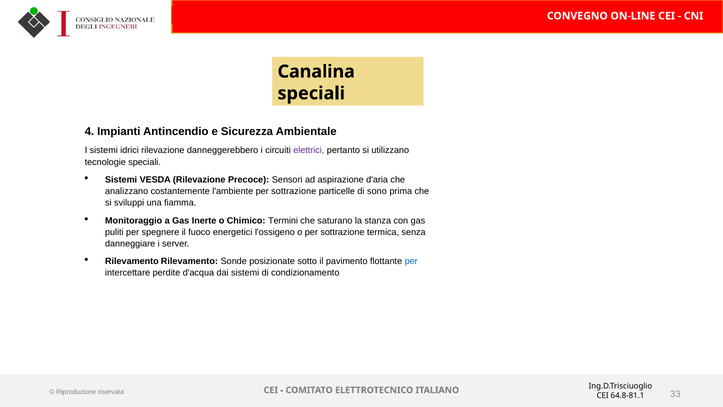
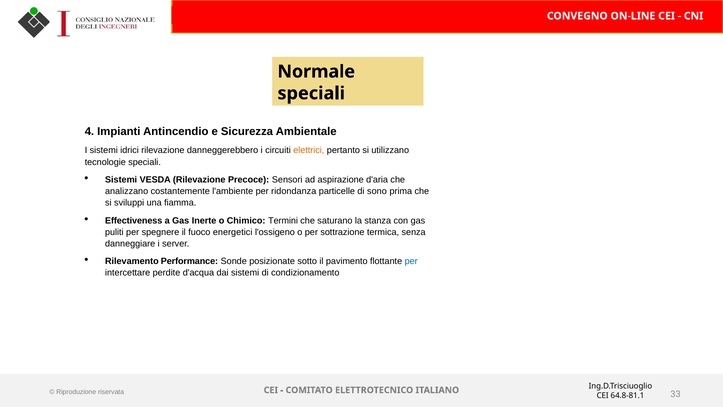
Canalina: Canalina -> Normale
elettrici colour: purple -> orange
l'ambiente per sottrazione: sottrazione -> ridondanza
Monitoraggio: Monitoraggio -> Effectiveness
Rilevamento Rilevamento: Rilevamento -> Performance
